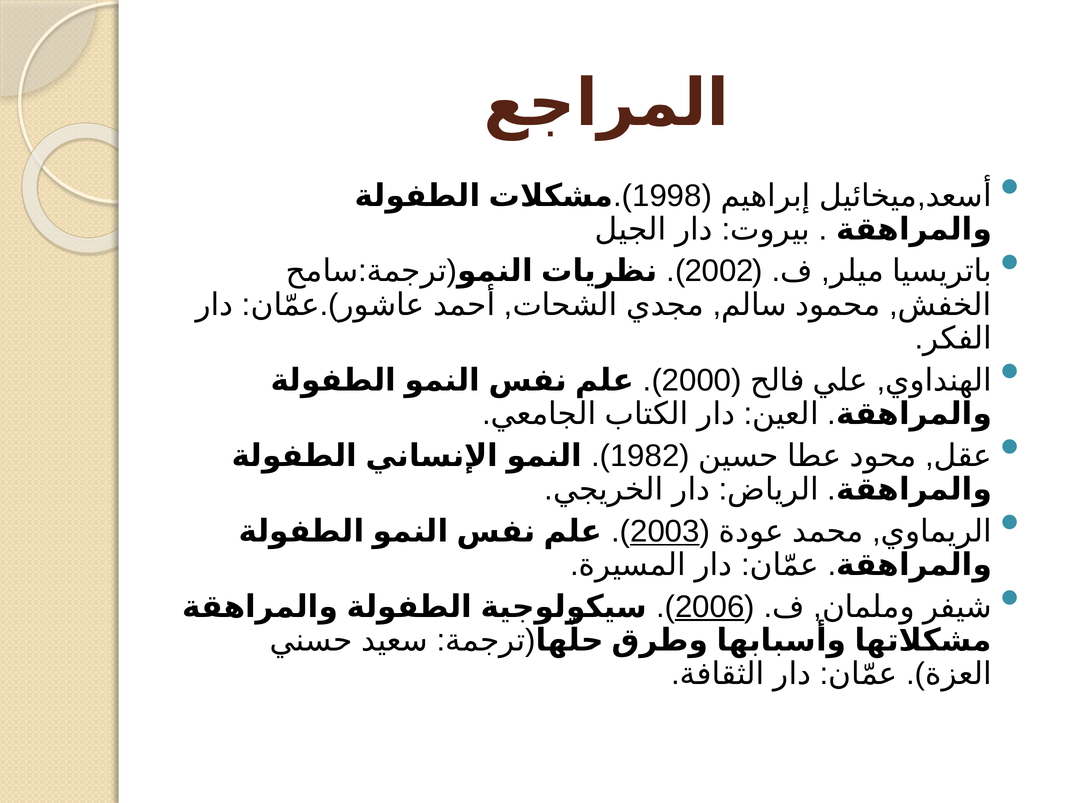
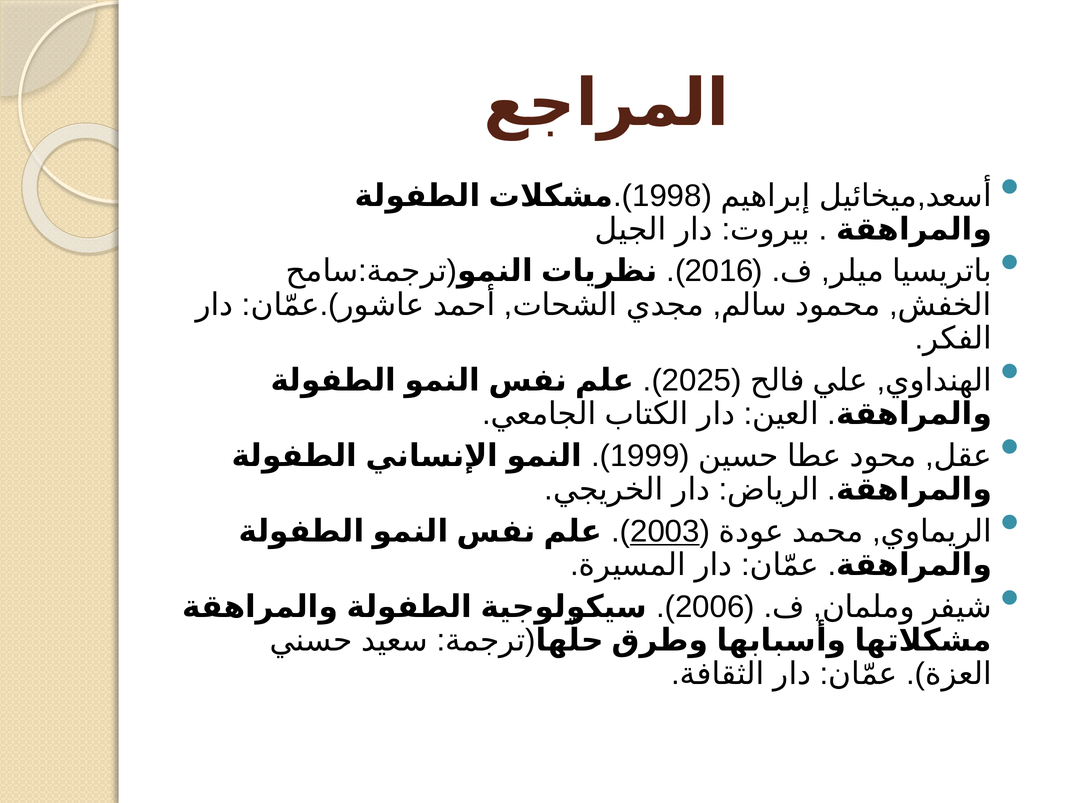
2002: 2002 -> 2016
2000: 2000 -> 2025
1982: 1982 -> 1999
2006 underline: present -> none
